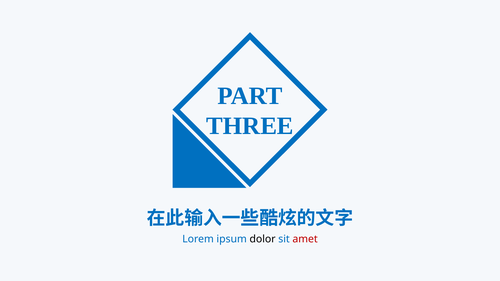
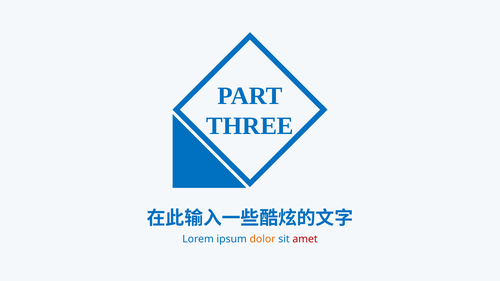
dolor colour: black -> orange
